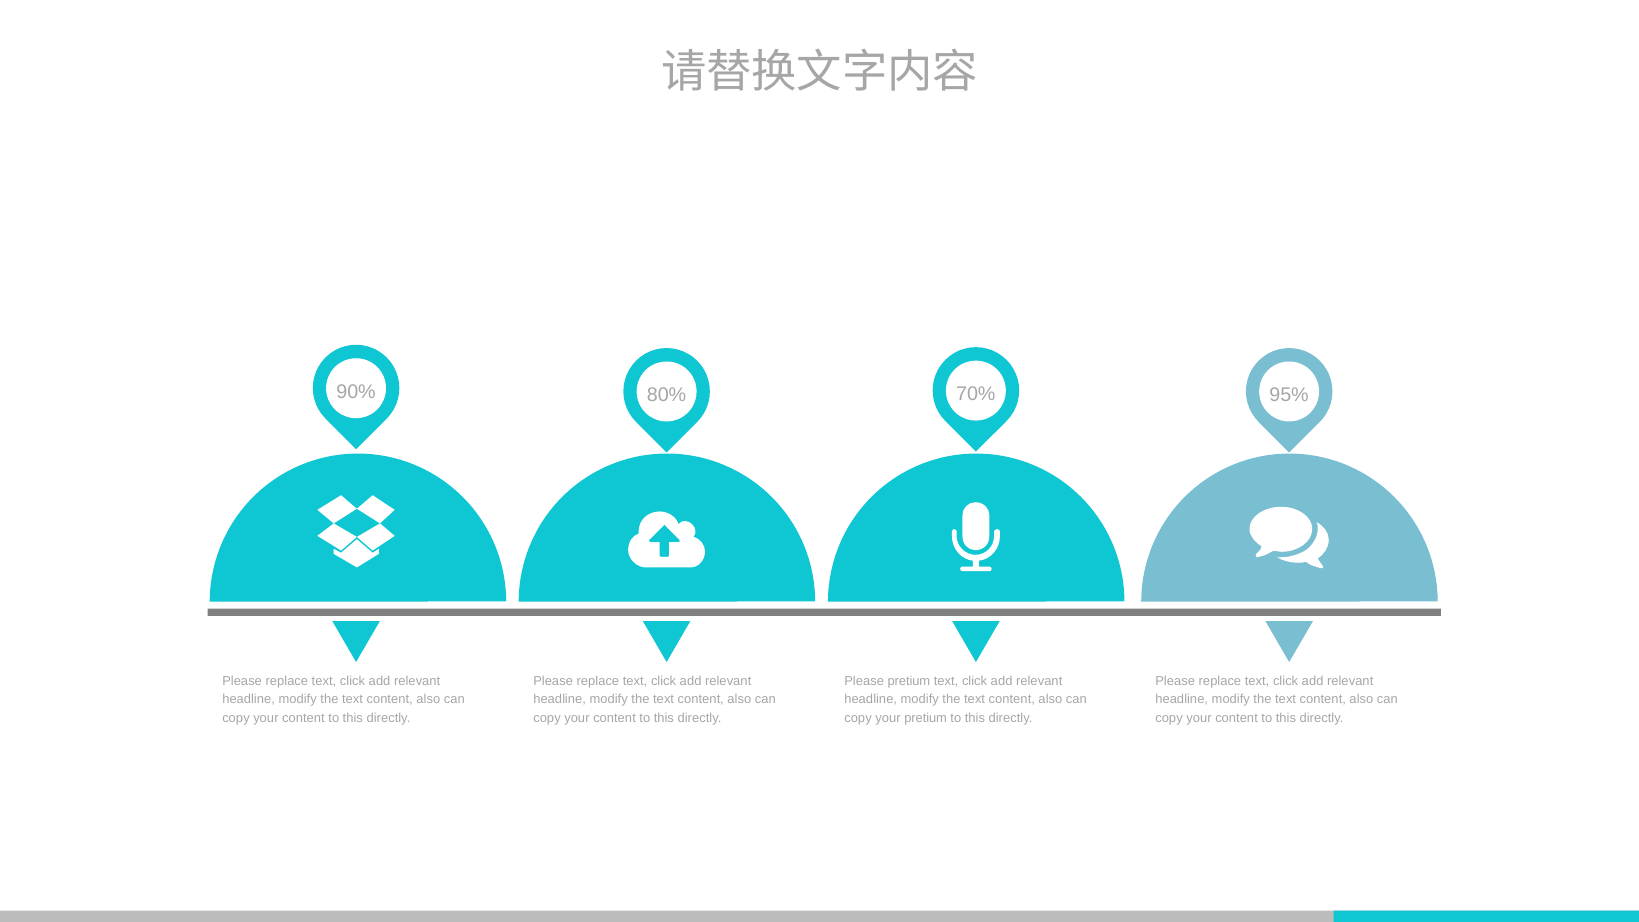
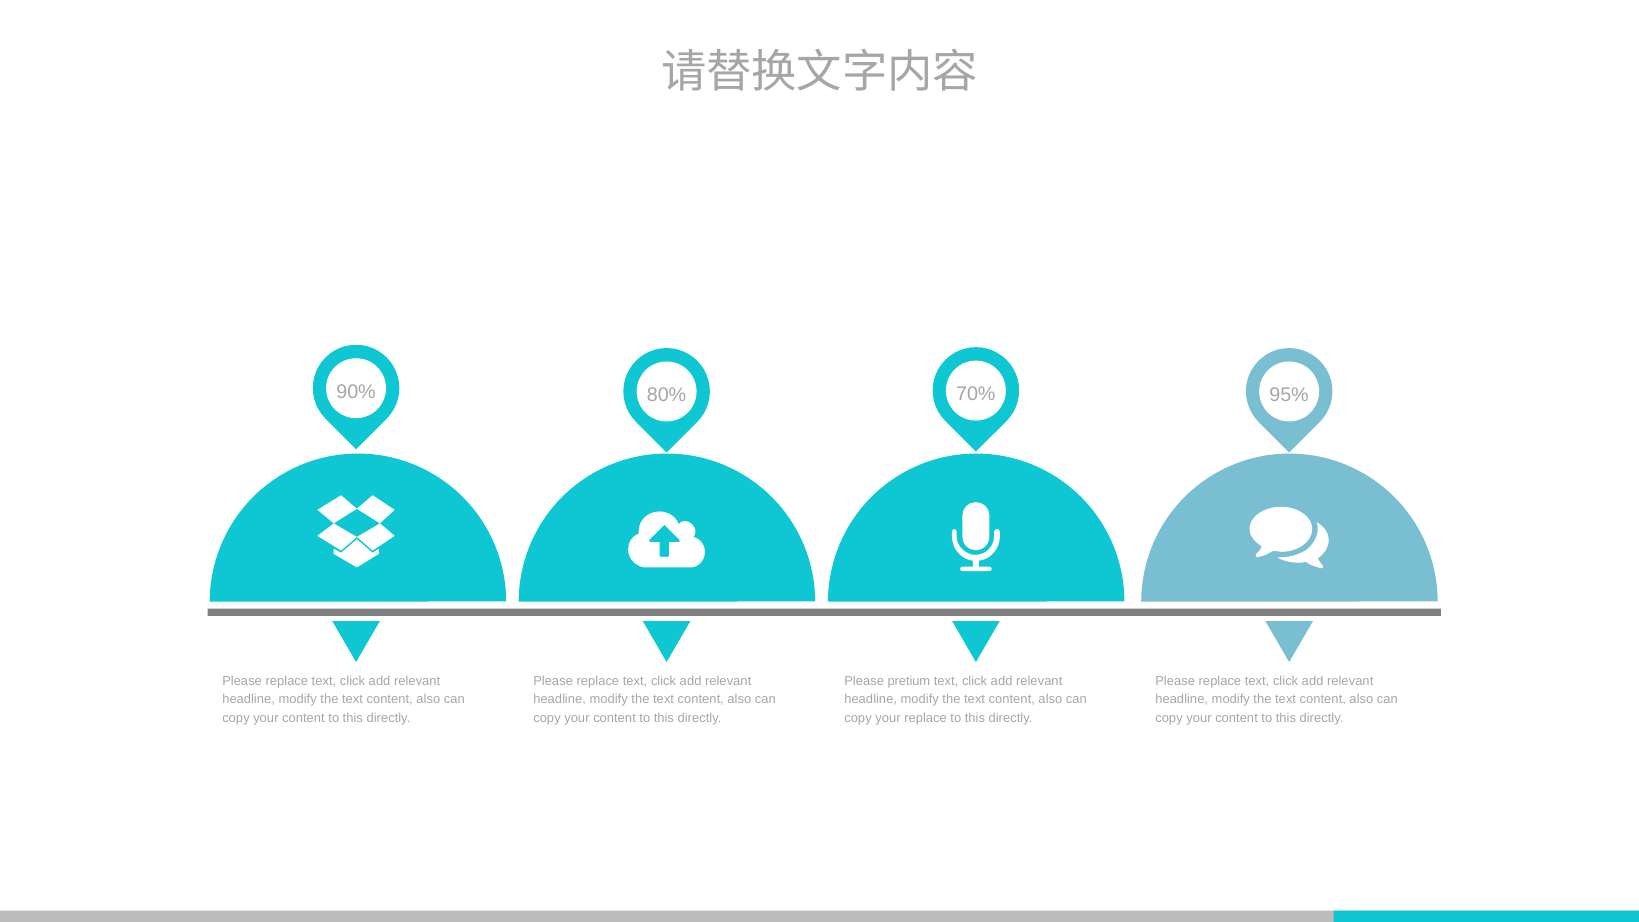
your pretium: pretium -> replace
